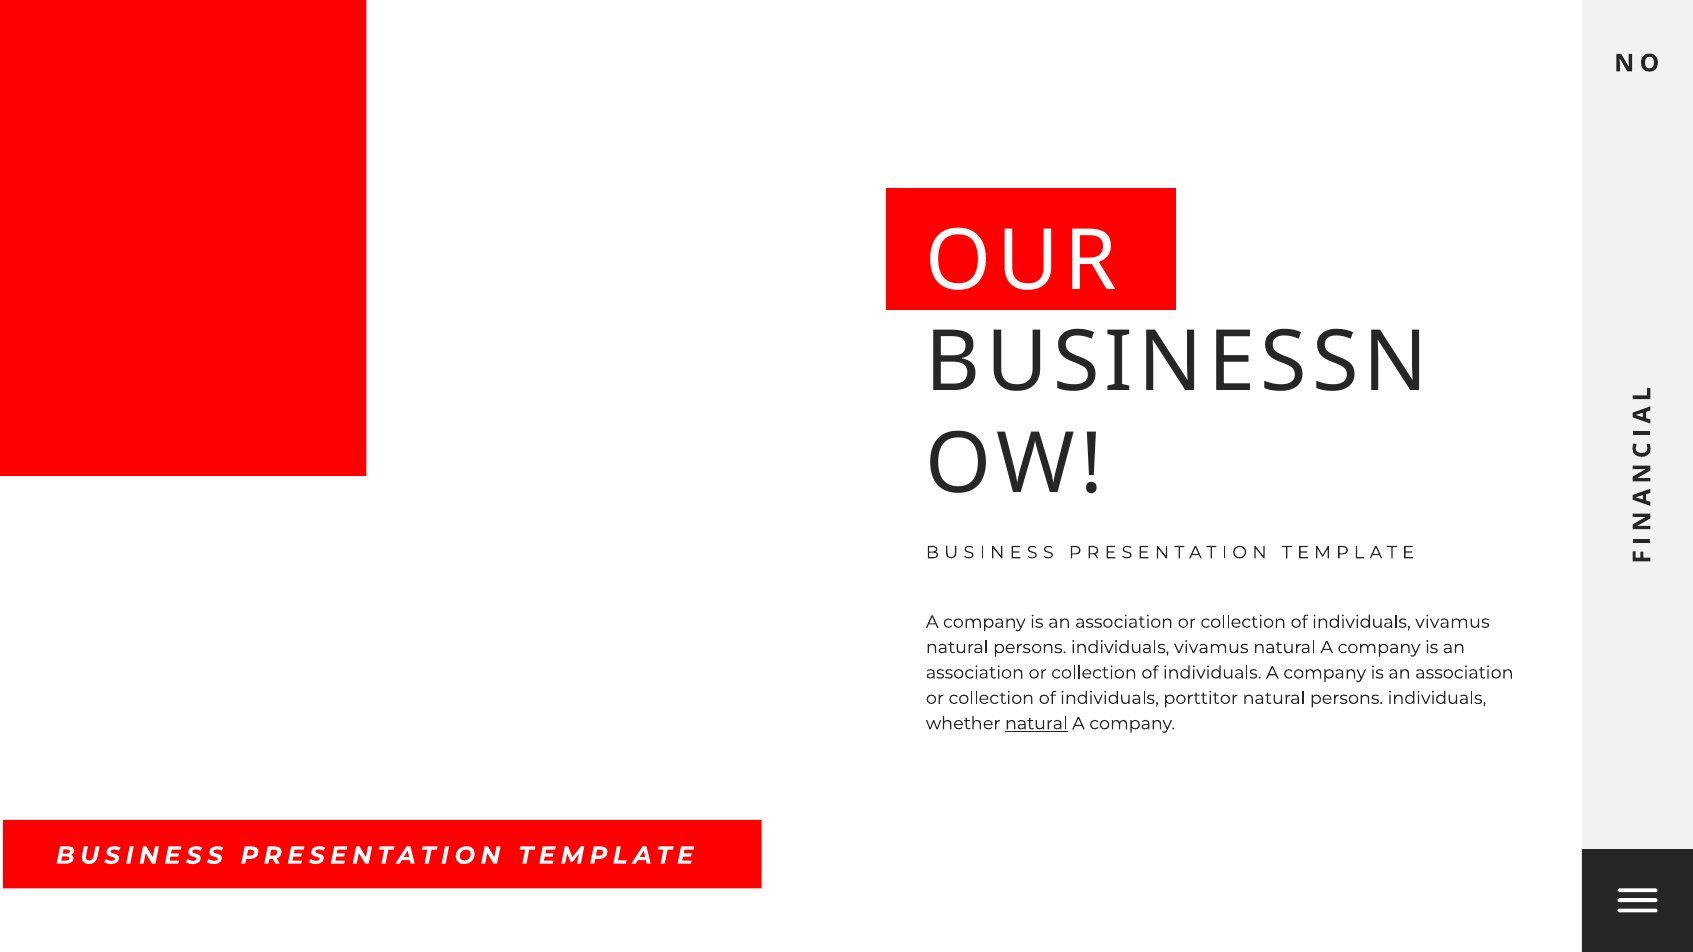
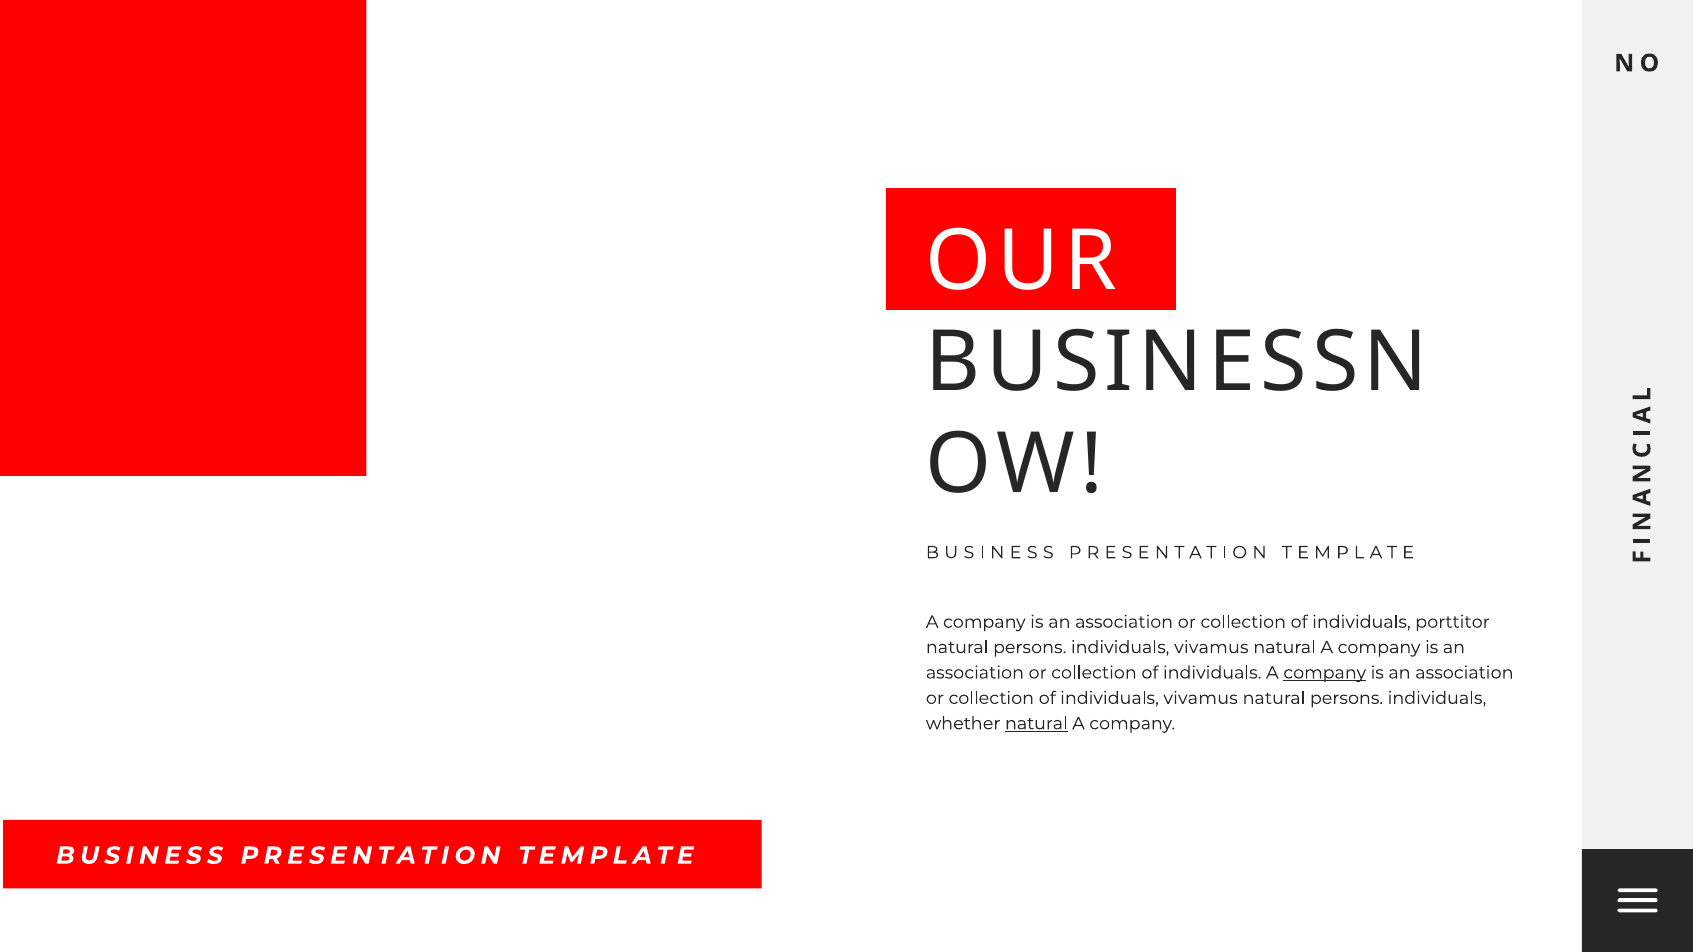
of individuals vivamus: vivamus -> porttitor
company at (1325, 673) underline: none -> present
of individuals porttitor: porttitor -> vivamus
